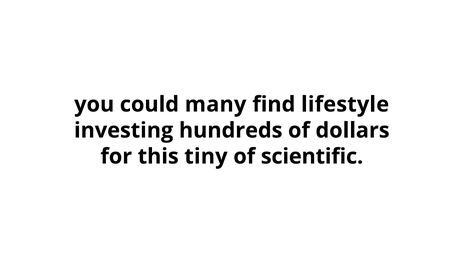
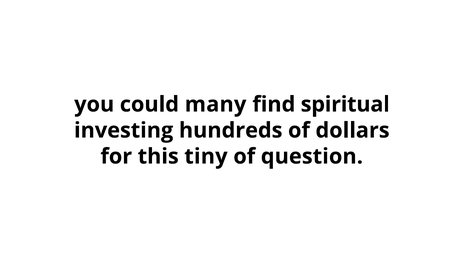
lifestyle: lifestyle -> spiritual
scientific: scientific -> question
